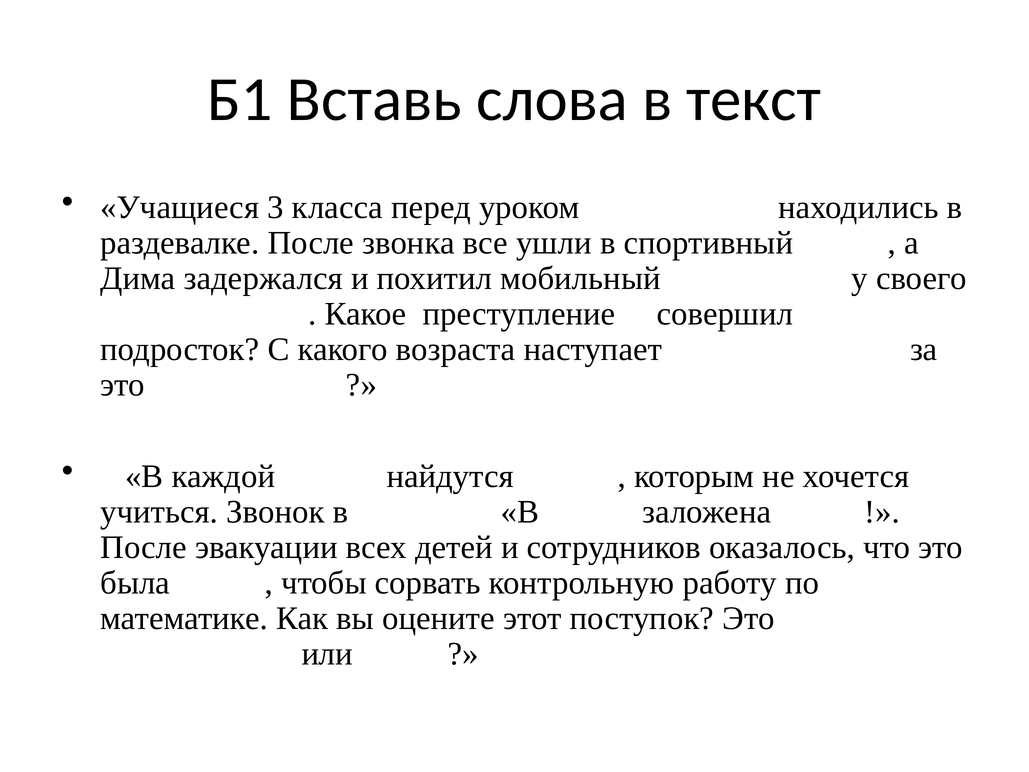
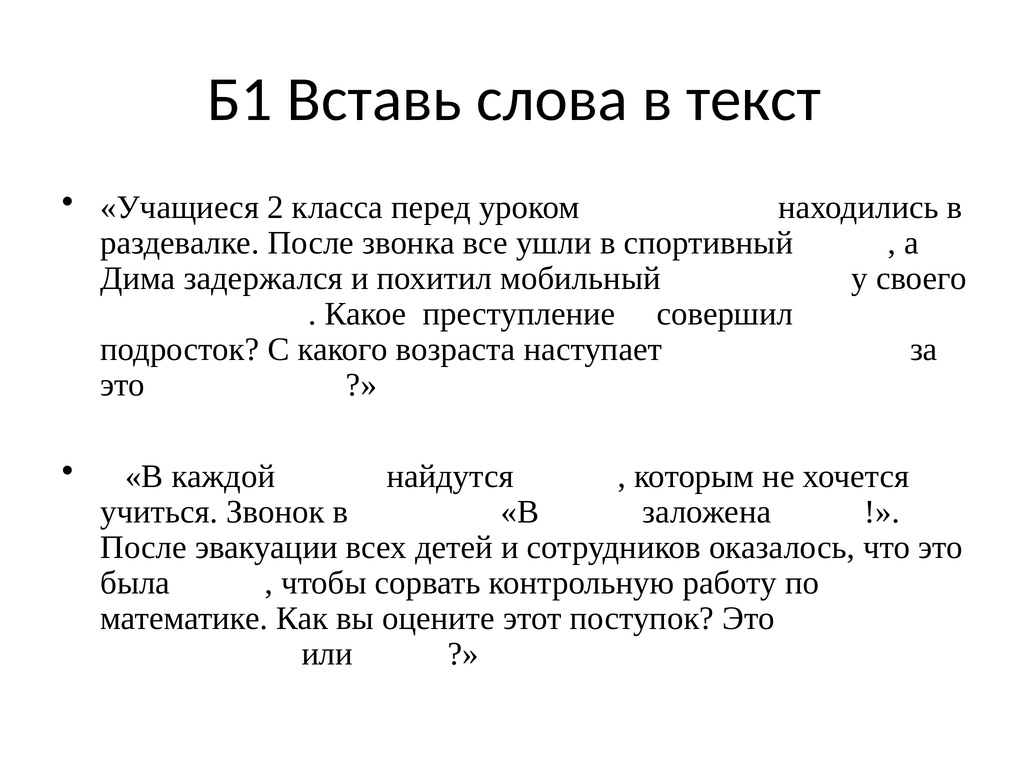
3: 3 -> 2
